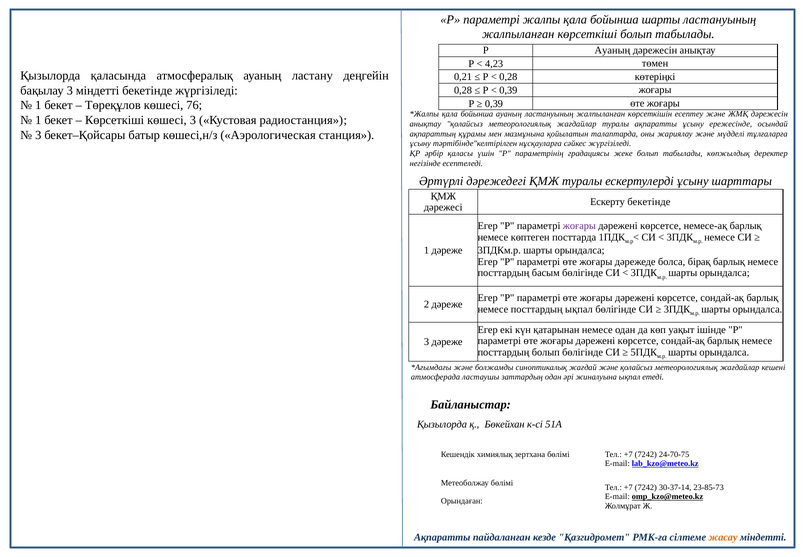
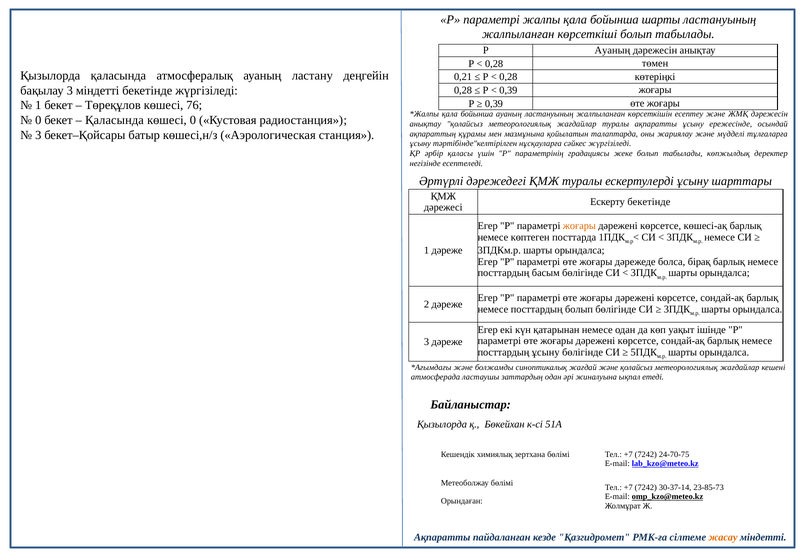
4,23 at (494, 64): 4,23 -> 0,28
1 at (38, 120): 1 -> 0
Көрсеткіші at (115, 120): Көрсеткіші -> Қаласында
көшесі 3: 3 -> 0
жоғары at (579, 226) colour: purple -> orange
немесе-ақ: немесе-ақ -> көшесі-ақ
посттардың ықпал: ықпал -> болып
посттардың болып: болып -> ұсыну
